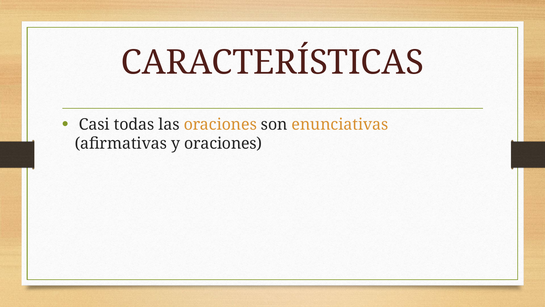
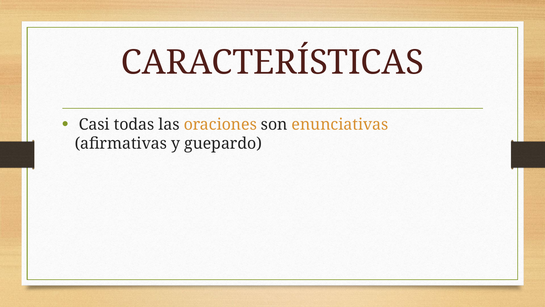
y oraciones: oraciones -> guepardo
